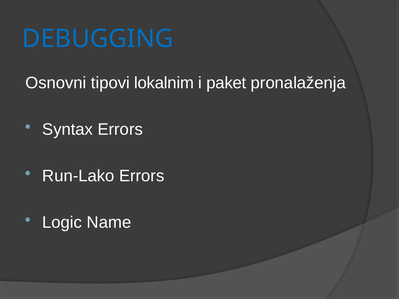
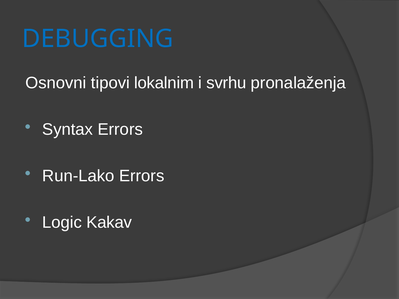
paket: paket -> svrhu
Name: Name -> Kakav
